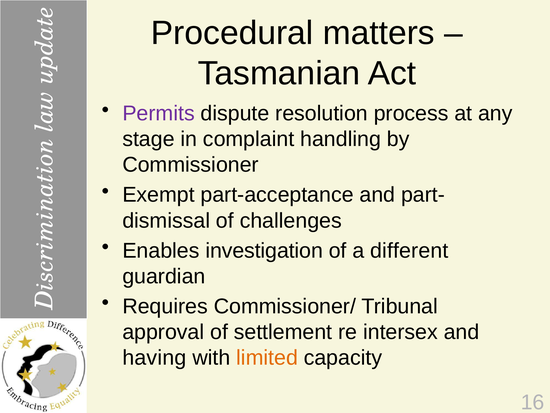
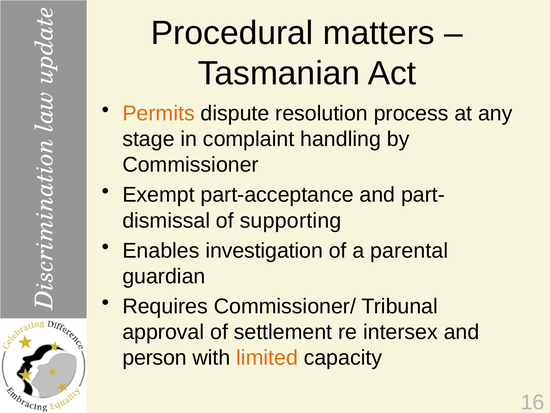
Permits colour: purple -> orange
challenges: challenges -> supporting
different: different -> parental
having: having -> person
